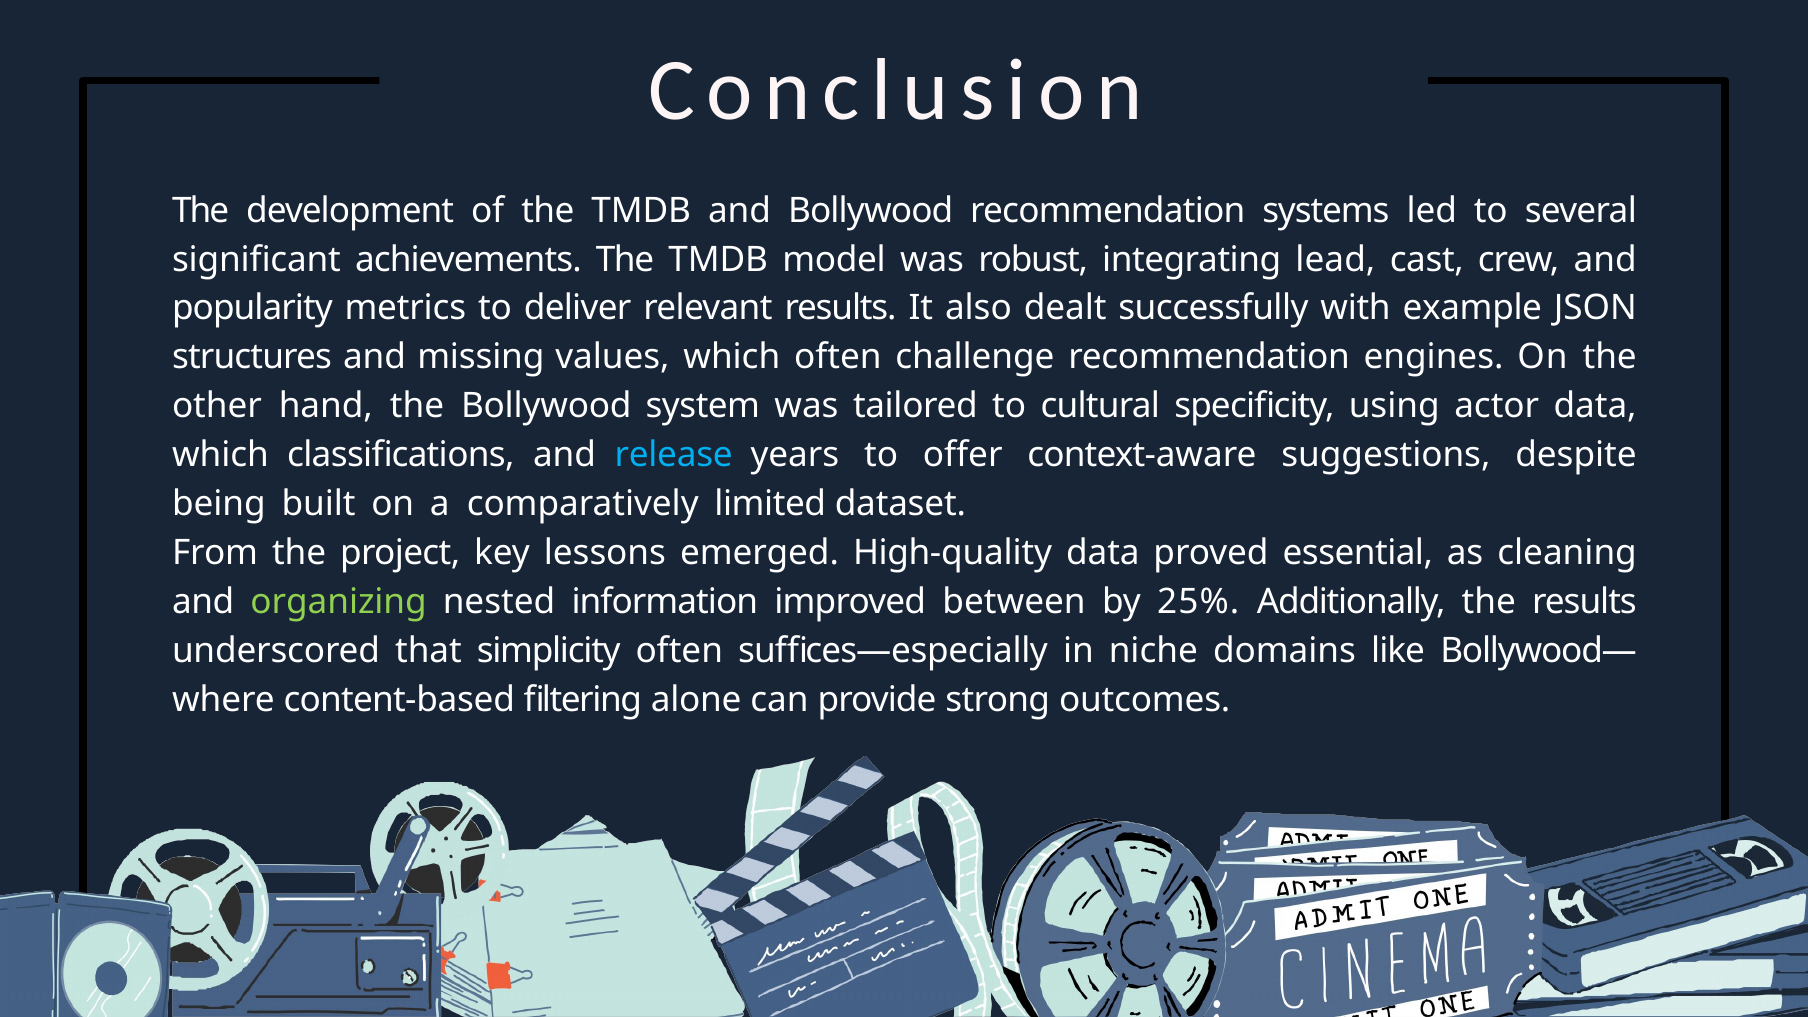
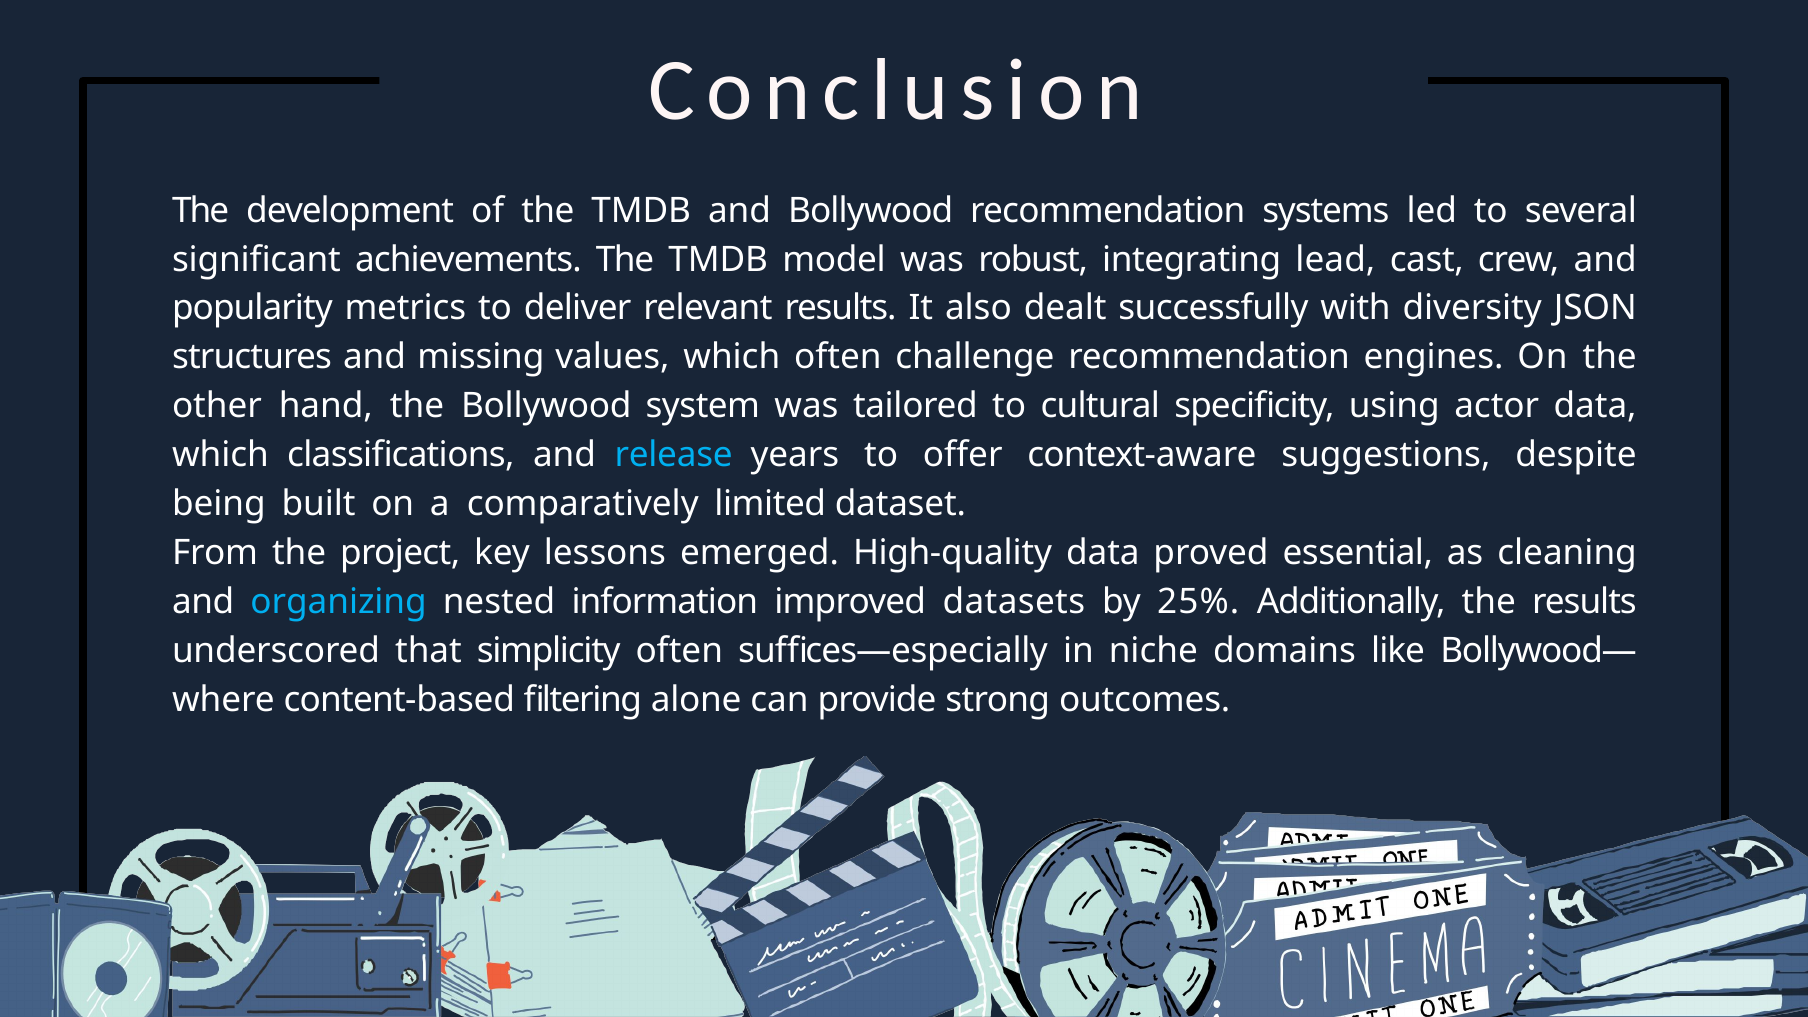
example: example -> diversity
organizing colour: light green -> light blue
between: between -> datasets
